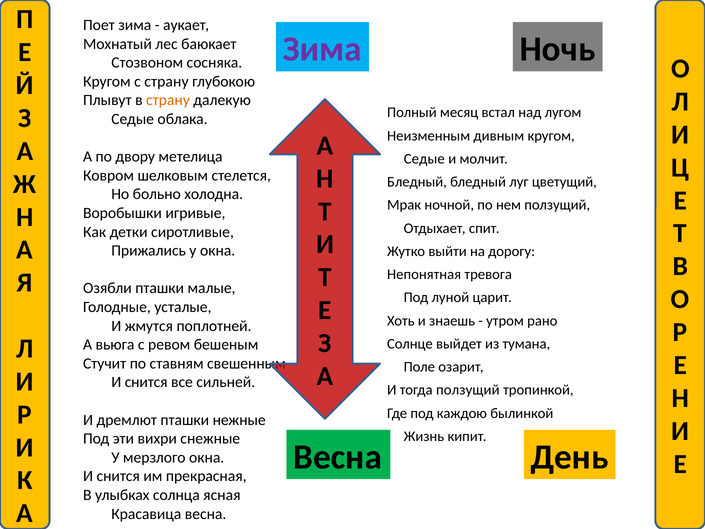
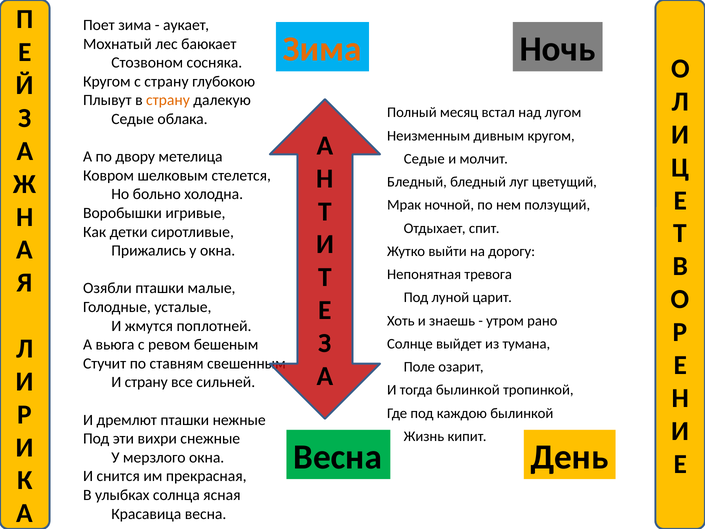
Зима at (322, 49) colour: purple -> orange
снится at (146, 382): снится -> страну
тогда ползущий: ползущий -> былинкой
